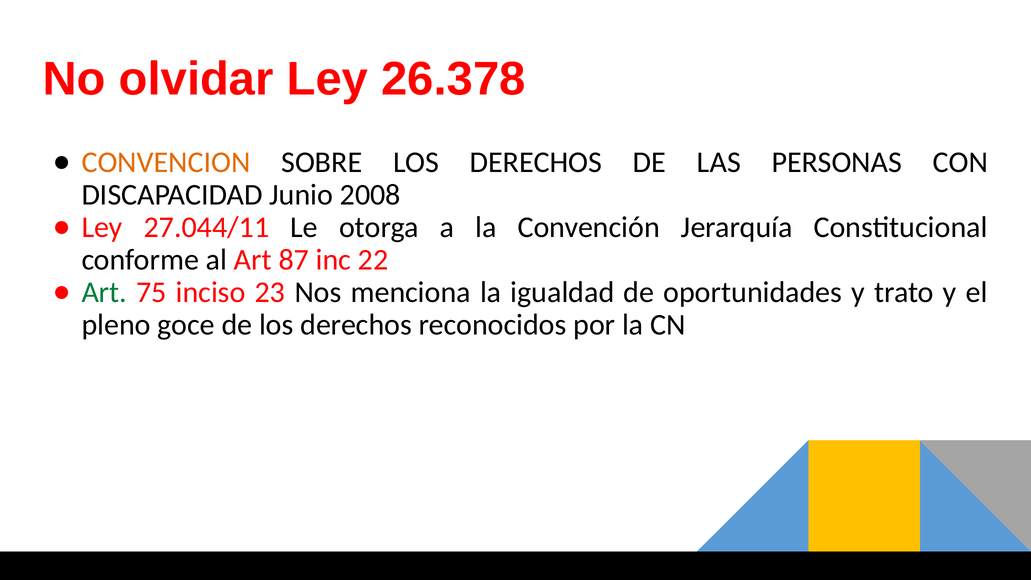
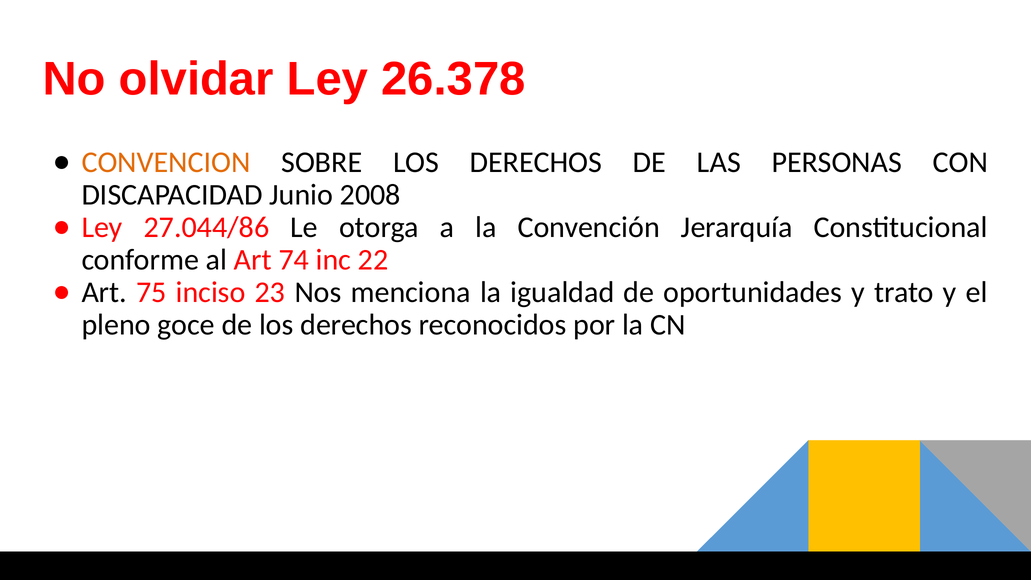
27.044/11: 27.044/11 -> 27.044/86
87: 87 -> 74
Art at (104, 292) colour: green -> black
